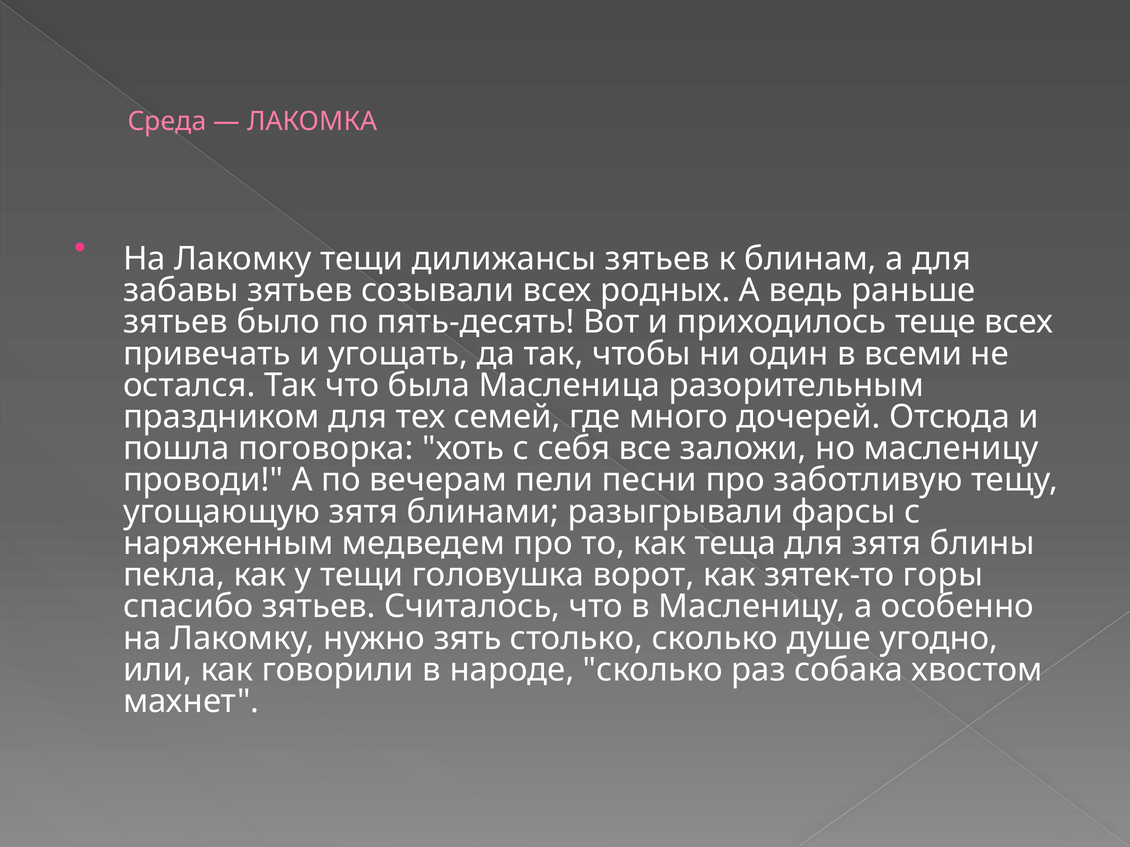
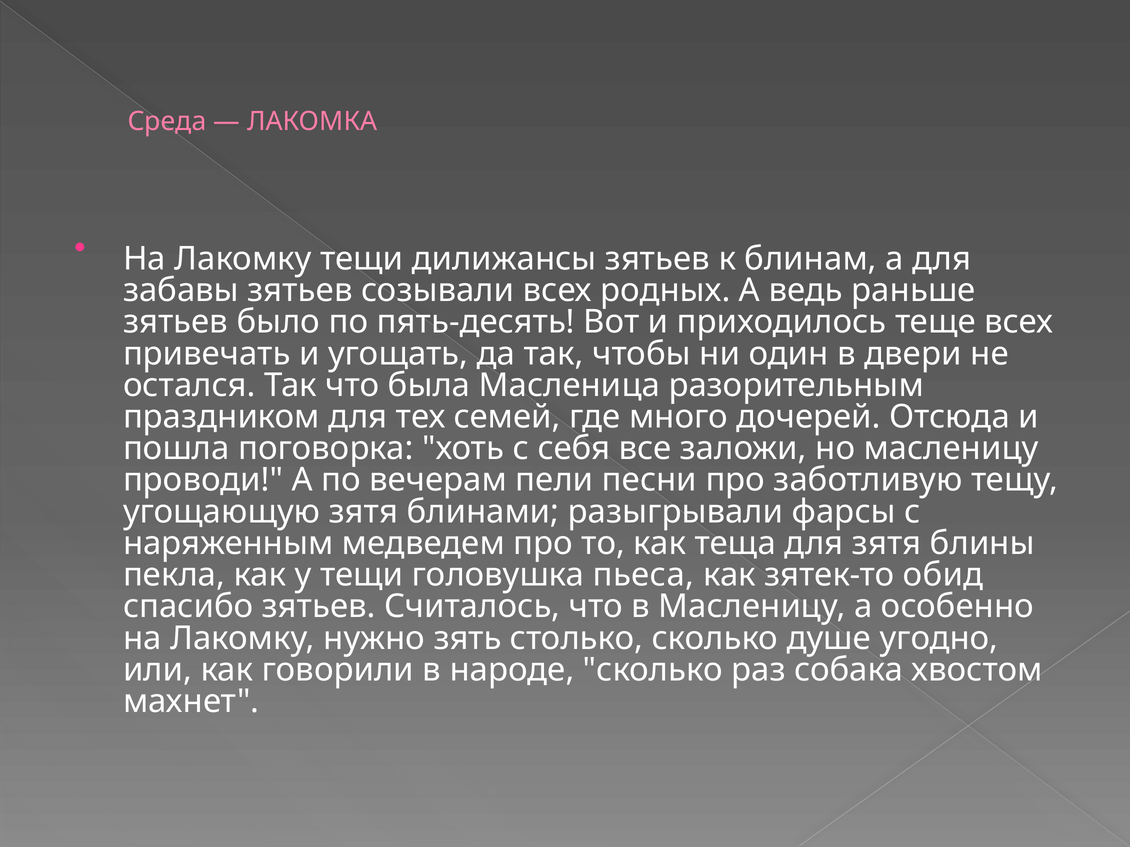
всеми: всеми -> двери
ворот: ворот -> пьеса
горы: горы -> обид
